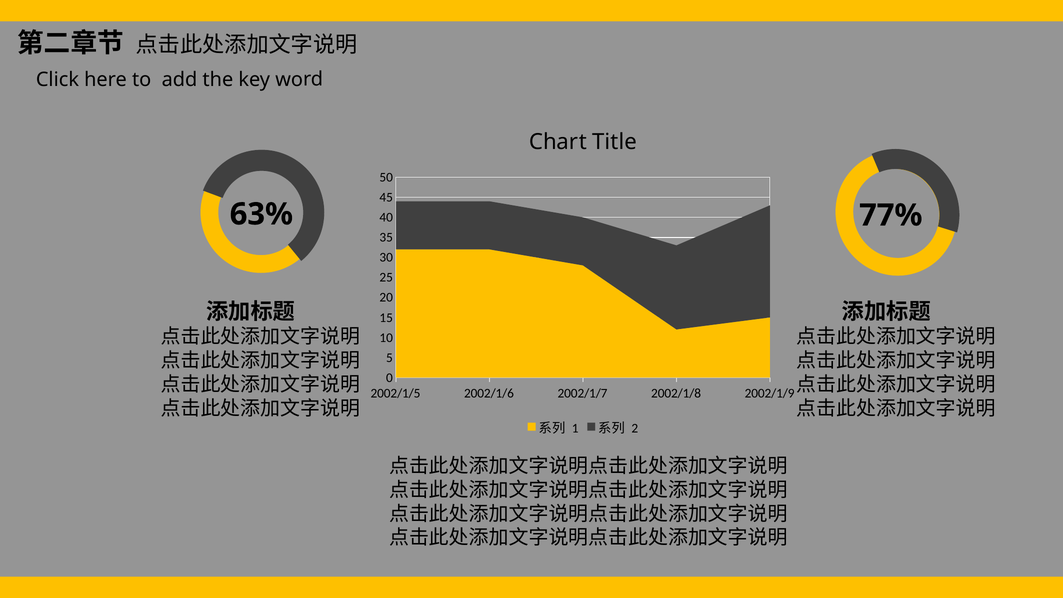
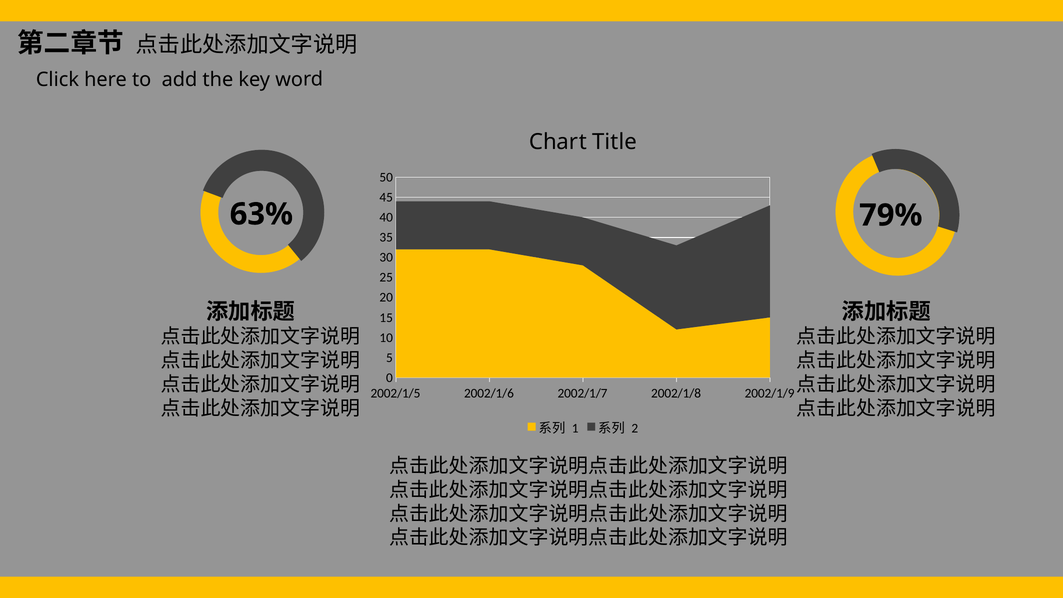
77%: 77% -> 79%
